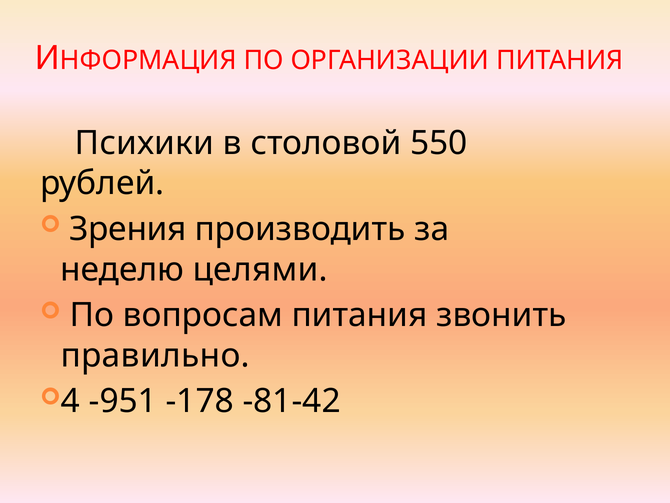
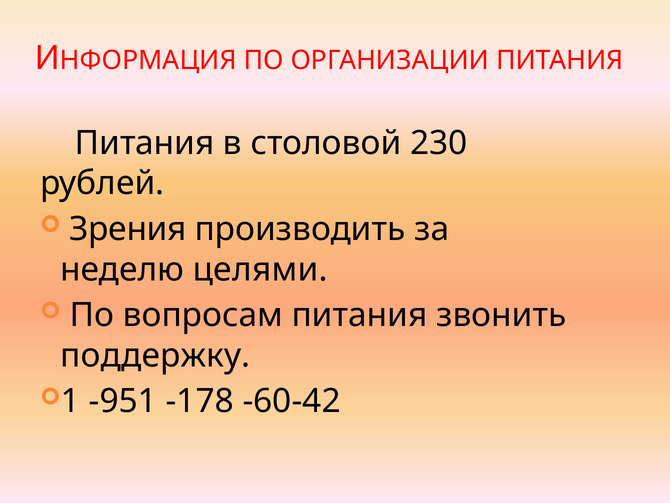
Психики at (145, 143): Психики -> Питания
550: 550 -> 230
правильно: правильно -> поддержку
4: 4 -> 1
-81-42: -81-42 -> -60-42
